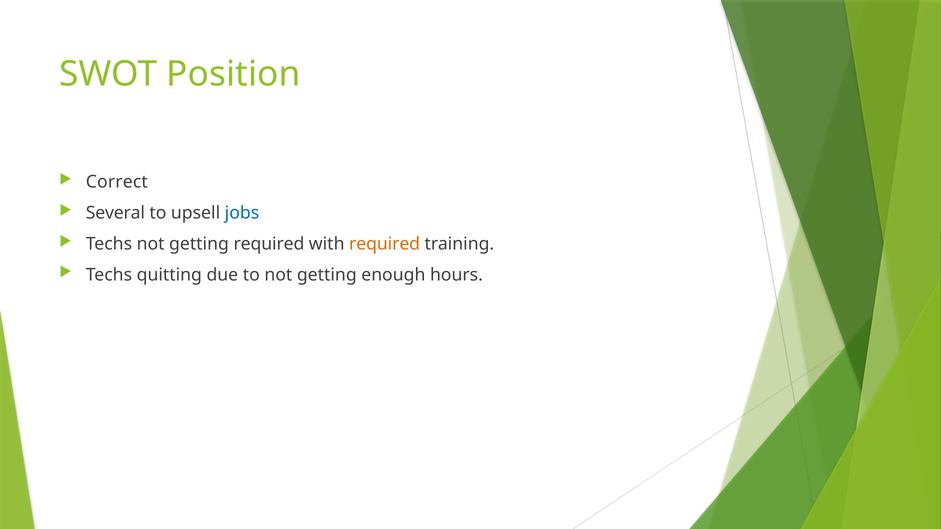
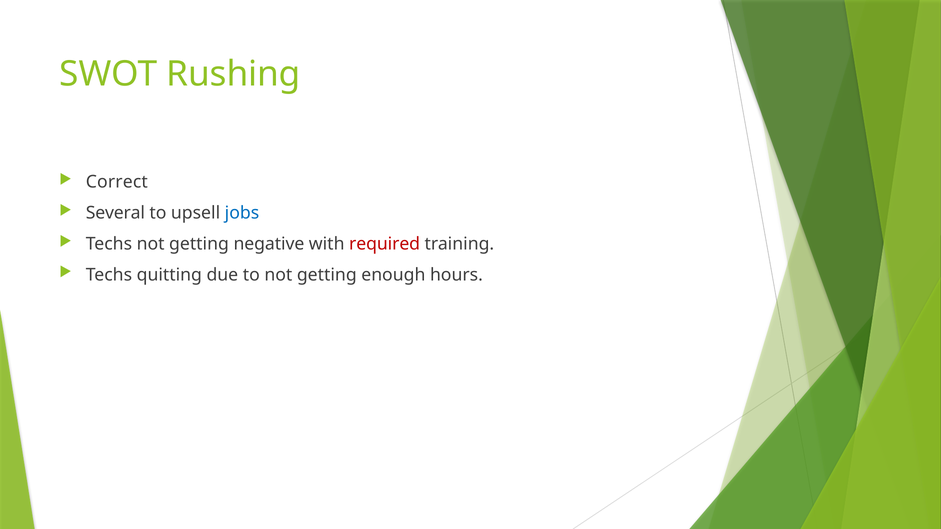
Position: Position -> Rushing
getting required: required -> negative
required at (385, 244) colour: orange -> red
